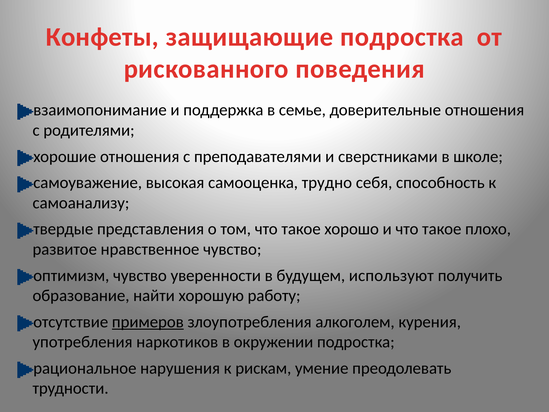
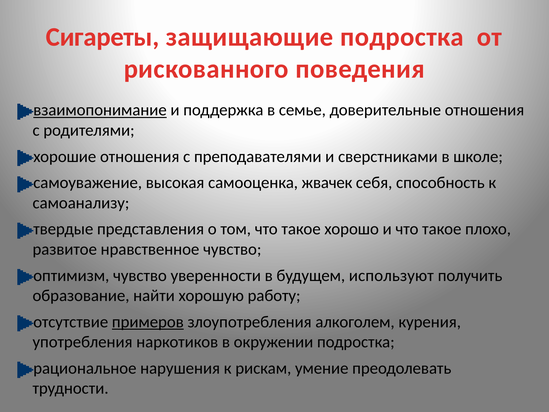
Конфеты: Конфеты -> Сигареты
взаимопонимание underline: none -> present
трудно: трудно -> жвачек
